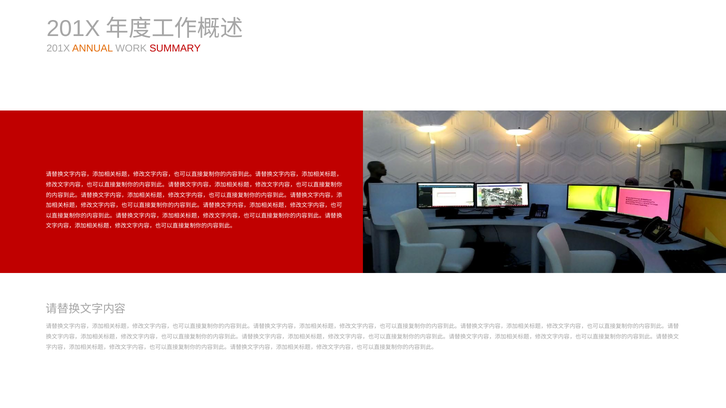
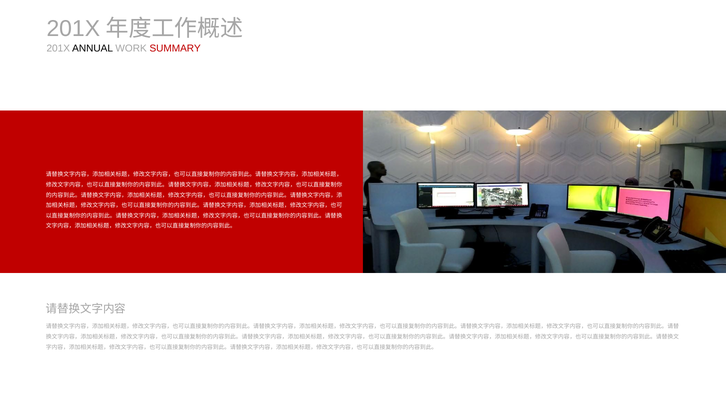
ANNUAL colour: orange -> black
